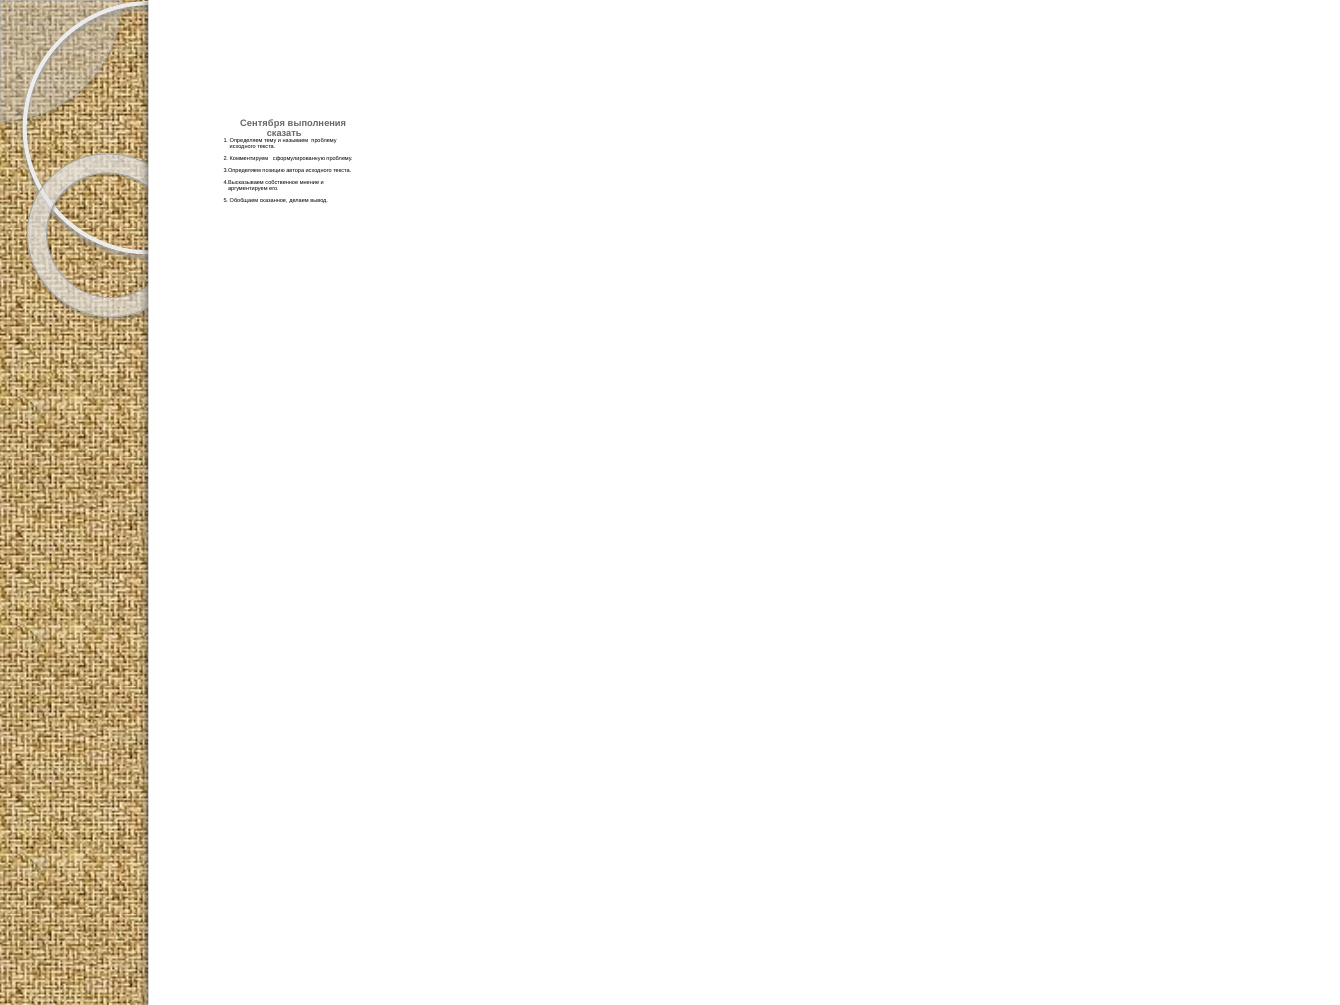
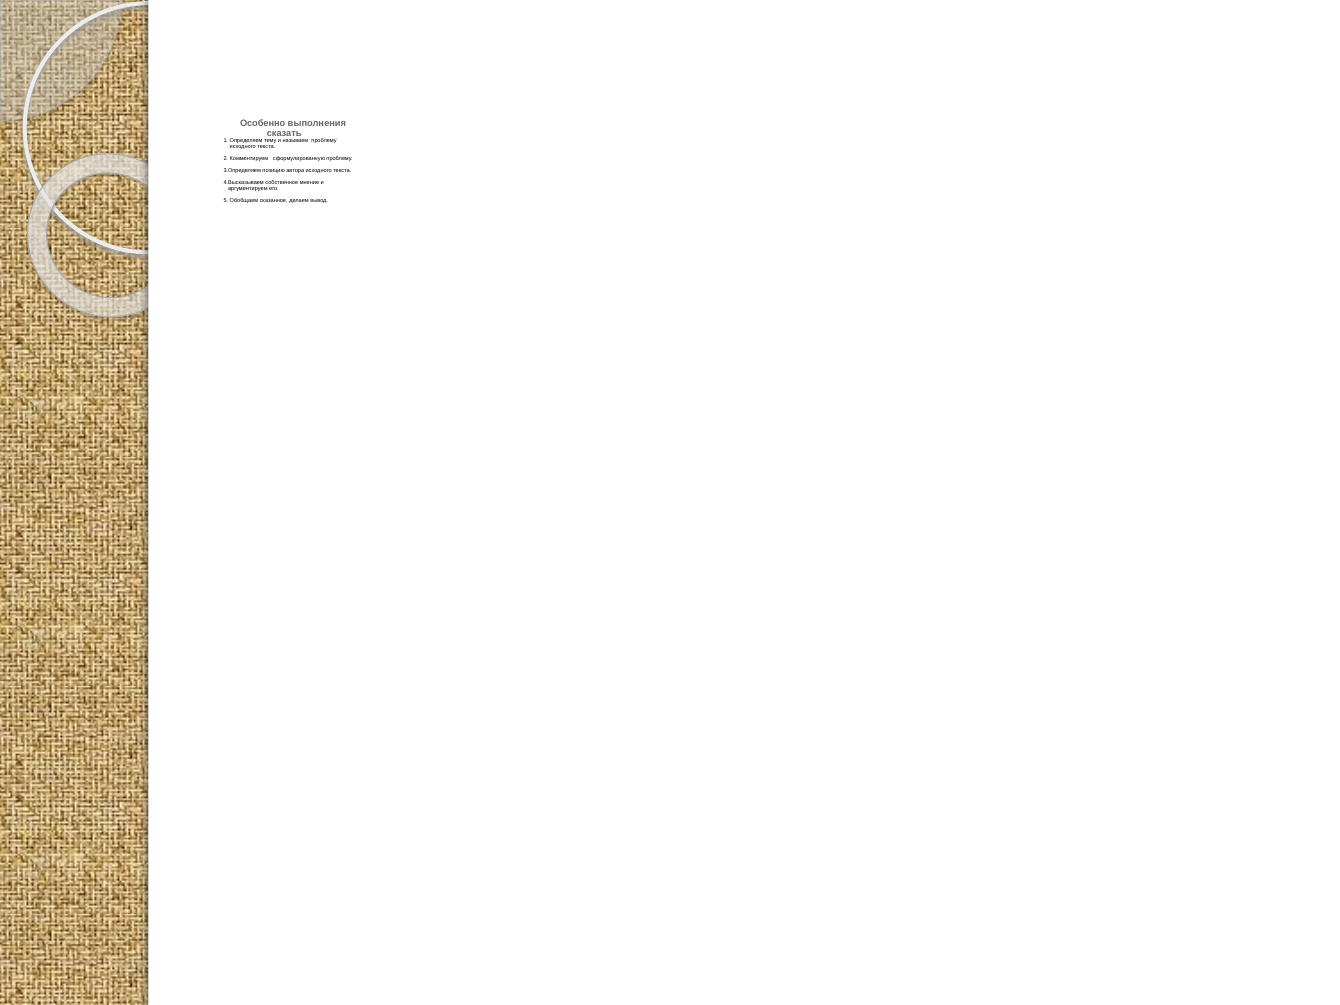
Сентября: Сентября -> Особенно
